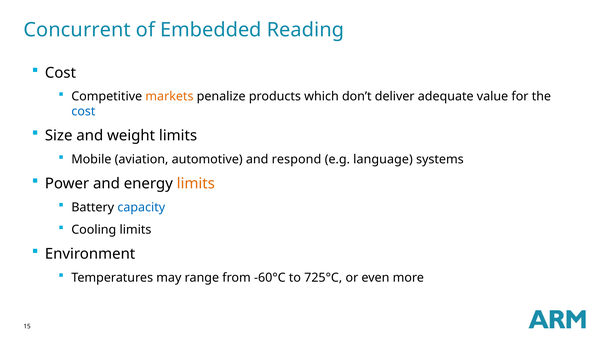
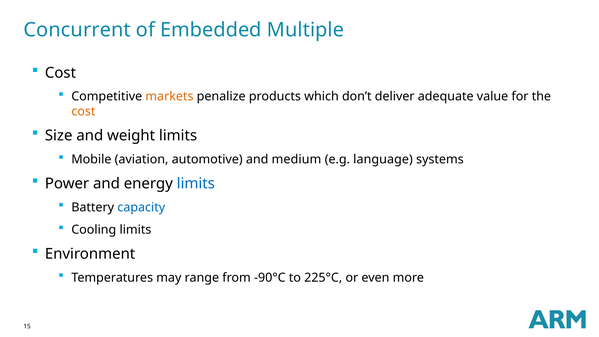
Reading: Reading -> Multiple
cost at (83, 112) colour: blue -> orange
respond: respond -> medium
limits at (196, 184) colour: orange -> blue
-60°C: -60°C -> -90°C
725°C: 725°C -> 225°C
